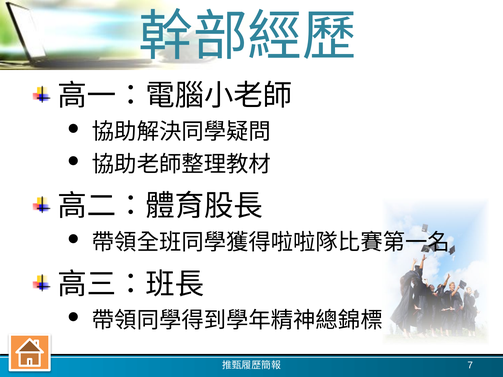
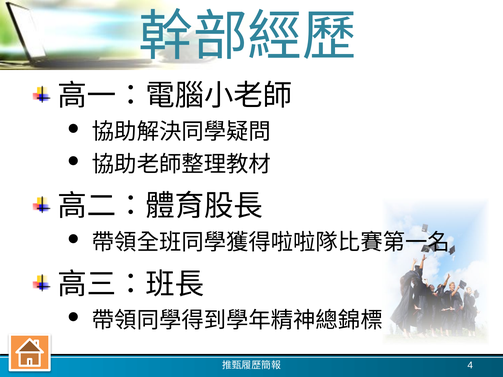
7: 7 -> 4
